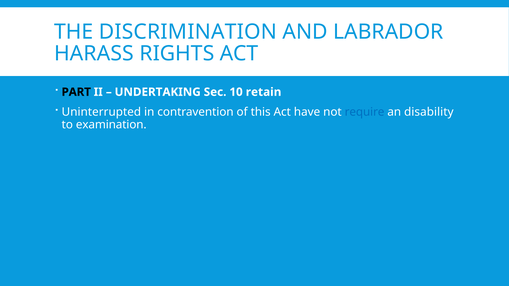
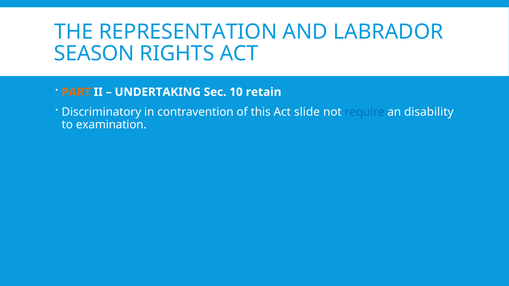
DISCRIMINATION: DISCRIMINATION -> REPRESENTATION
HARASS: HARASS -> SEASON
PART colour: black -> orange
Uninterrupted: Uninterrupted -> Discriminatory
have: have -> slide
